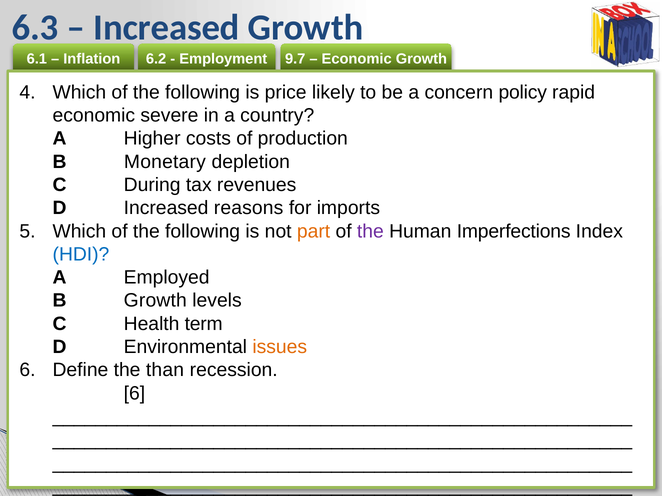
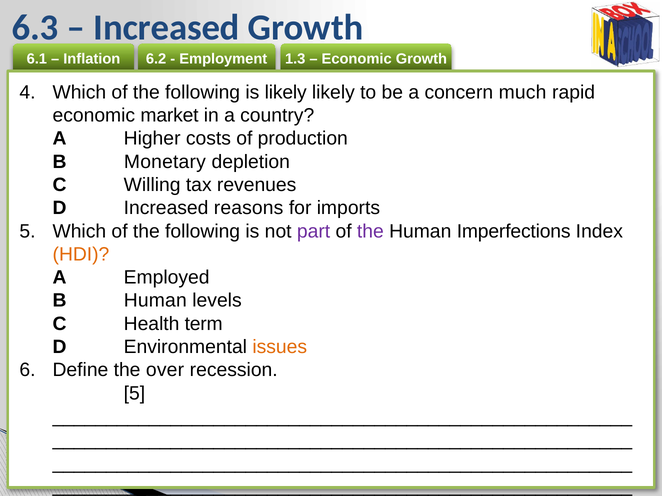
9.7: 9.7 -> 1.3
is price: price -> likely
policy: policy -> much
severe: severe -> market
During: During -> Willing
part colour: orange -> purple
HDI colour: blue -> orange
B Growth: Growth -> Human
than: than -> over
6 at (134, 394): 6 -> 5
